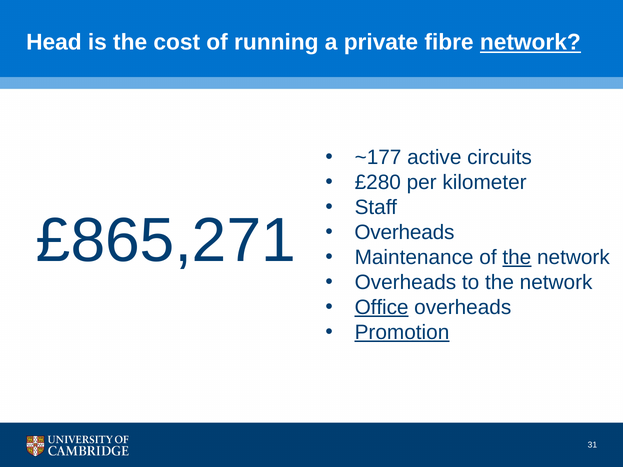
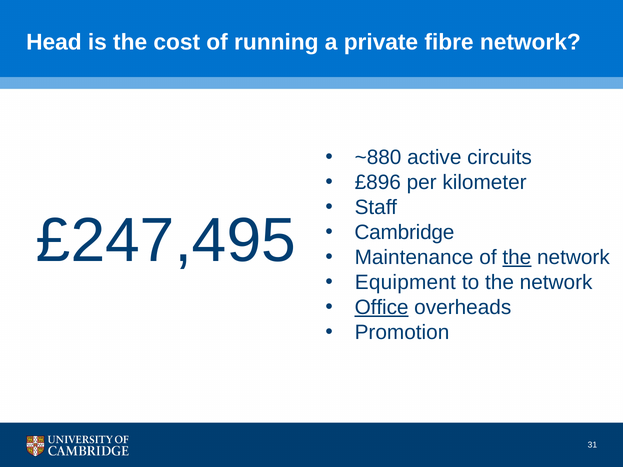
network at (530, 42) underline: present -> none
~177: ~177 -> ~880
£280: £280 -> £896
£865,271: £865,271 -> £247,495
Overheads at (404, 233): Overheads -> Cambridge
Overheads at (405, 283): Overheads -> Equipment
Promotion underline: present -> none
